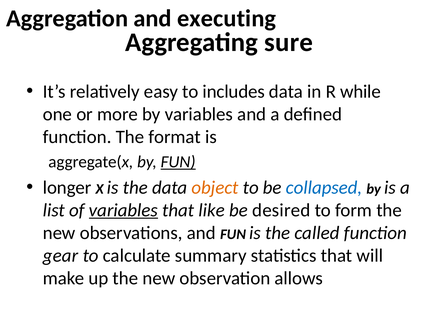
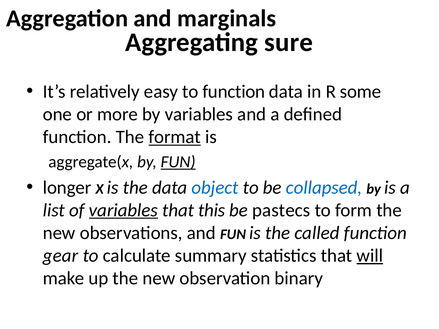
executing: executing -> marginals
to includes: includes -> function
while: while -> some
format underline: none -> present
object colour: orange -> blue
like: like -> this
desired: desired -> pastecs
will underline: none -> present
allows: allows -> binary
